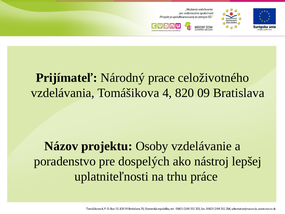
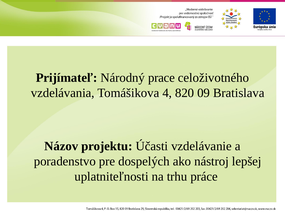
Osoby: Osoby -> Účasti
